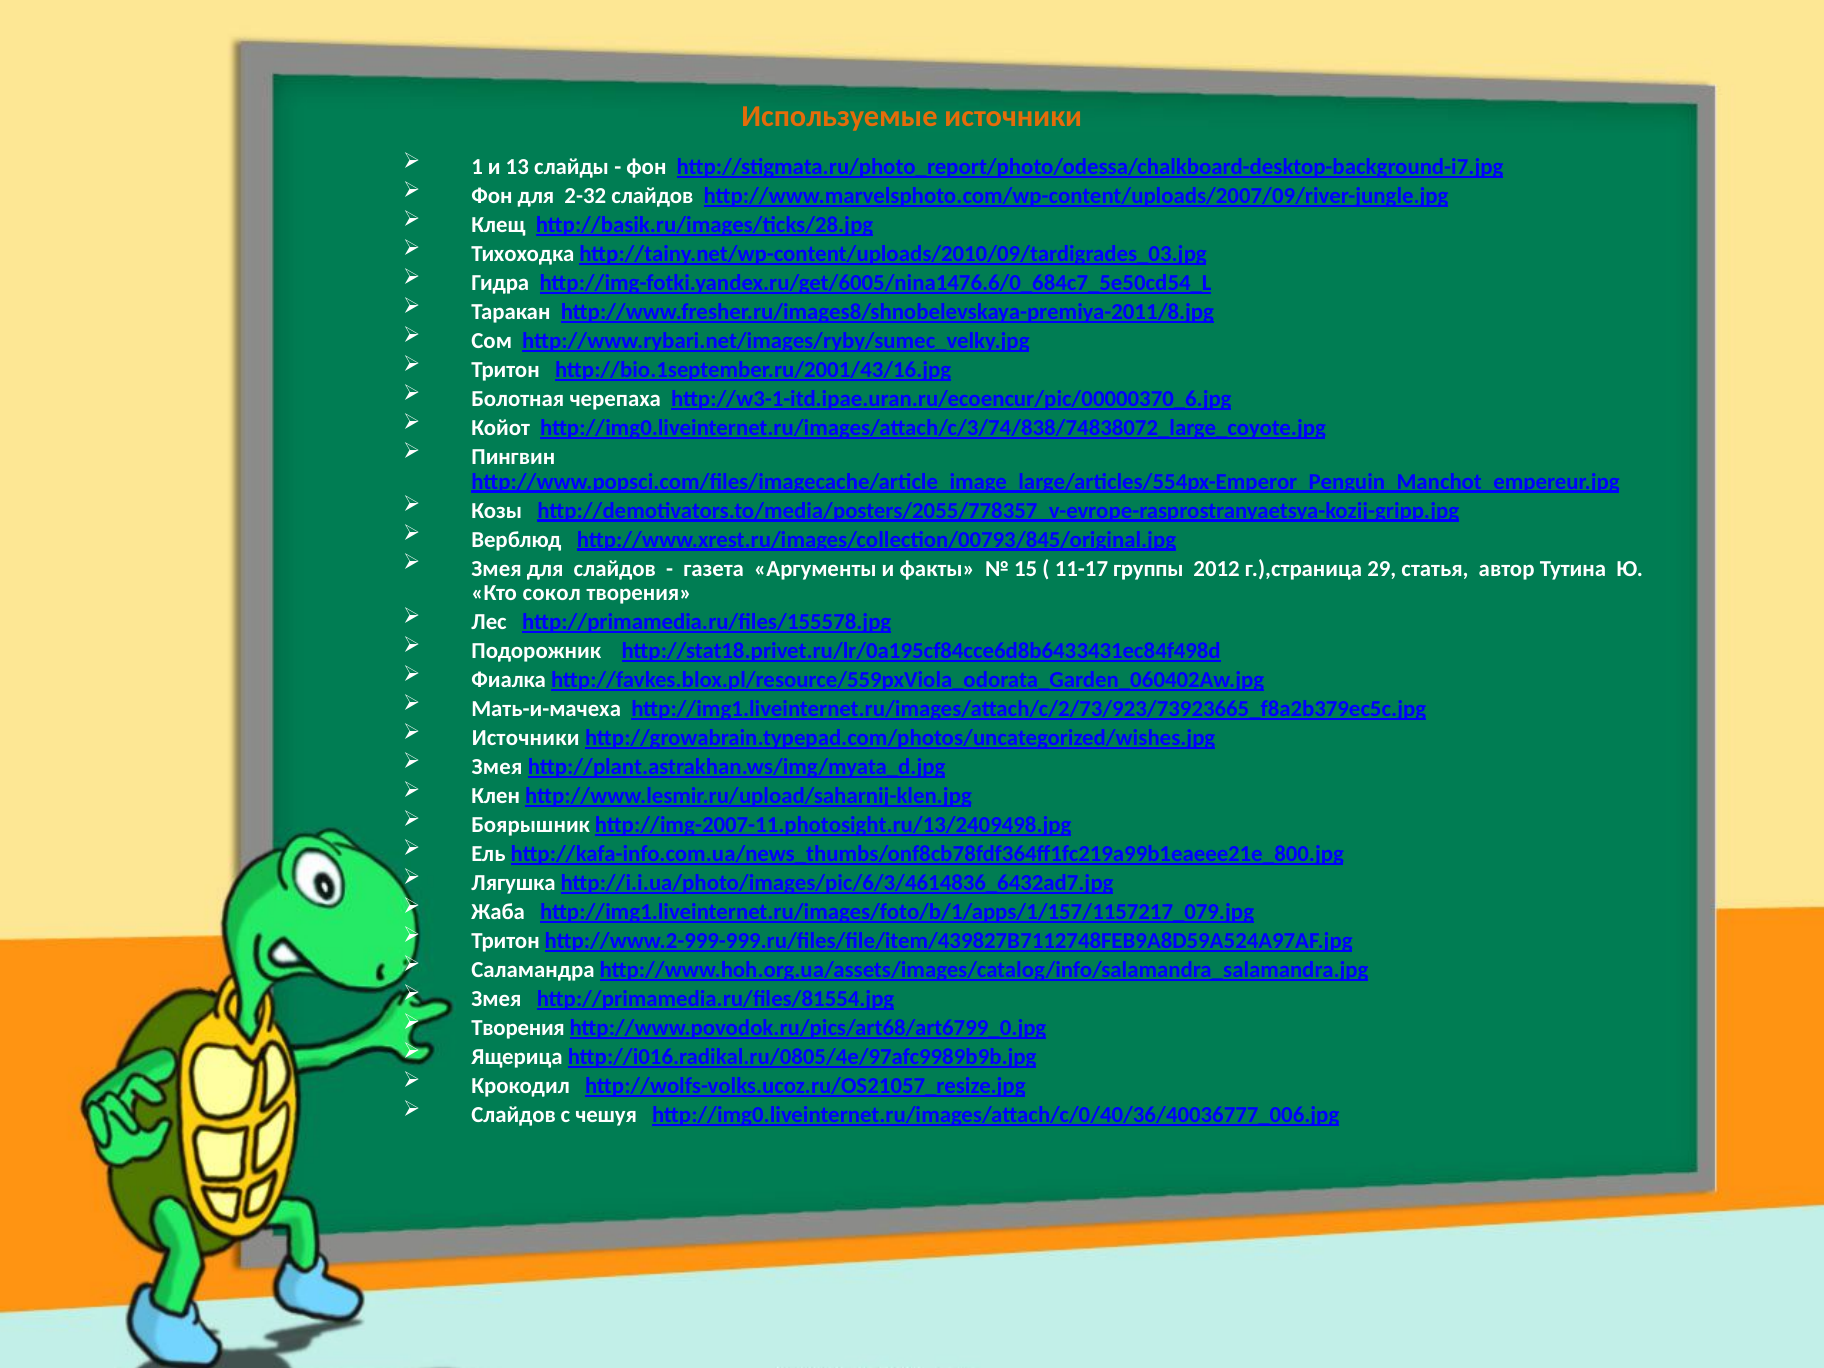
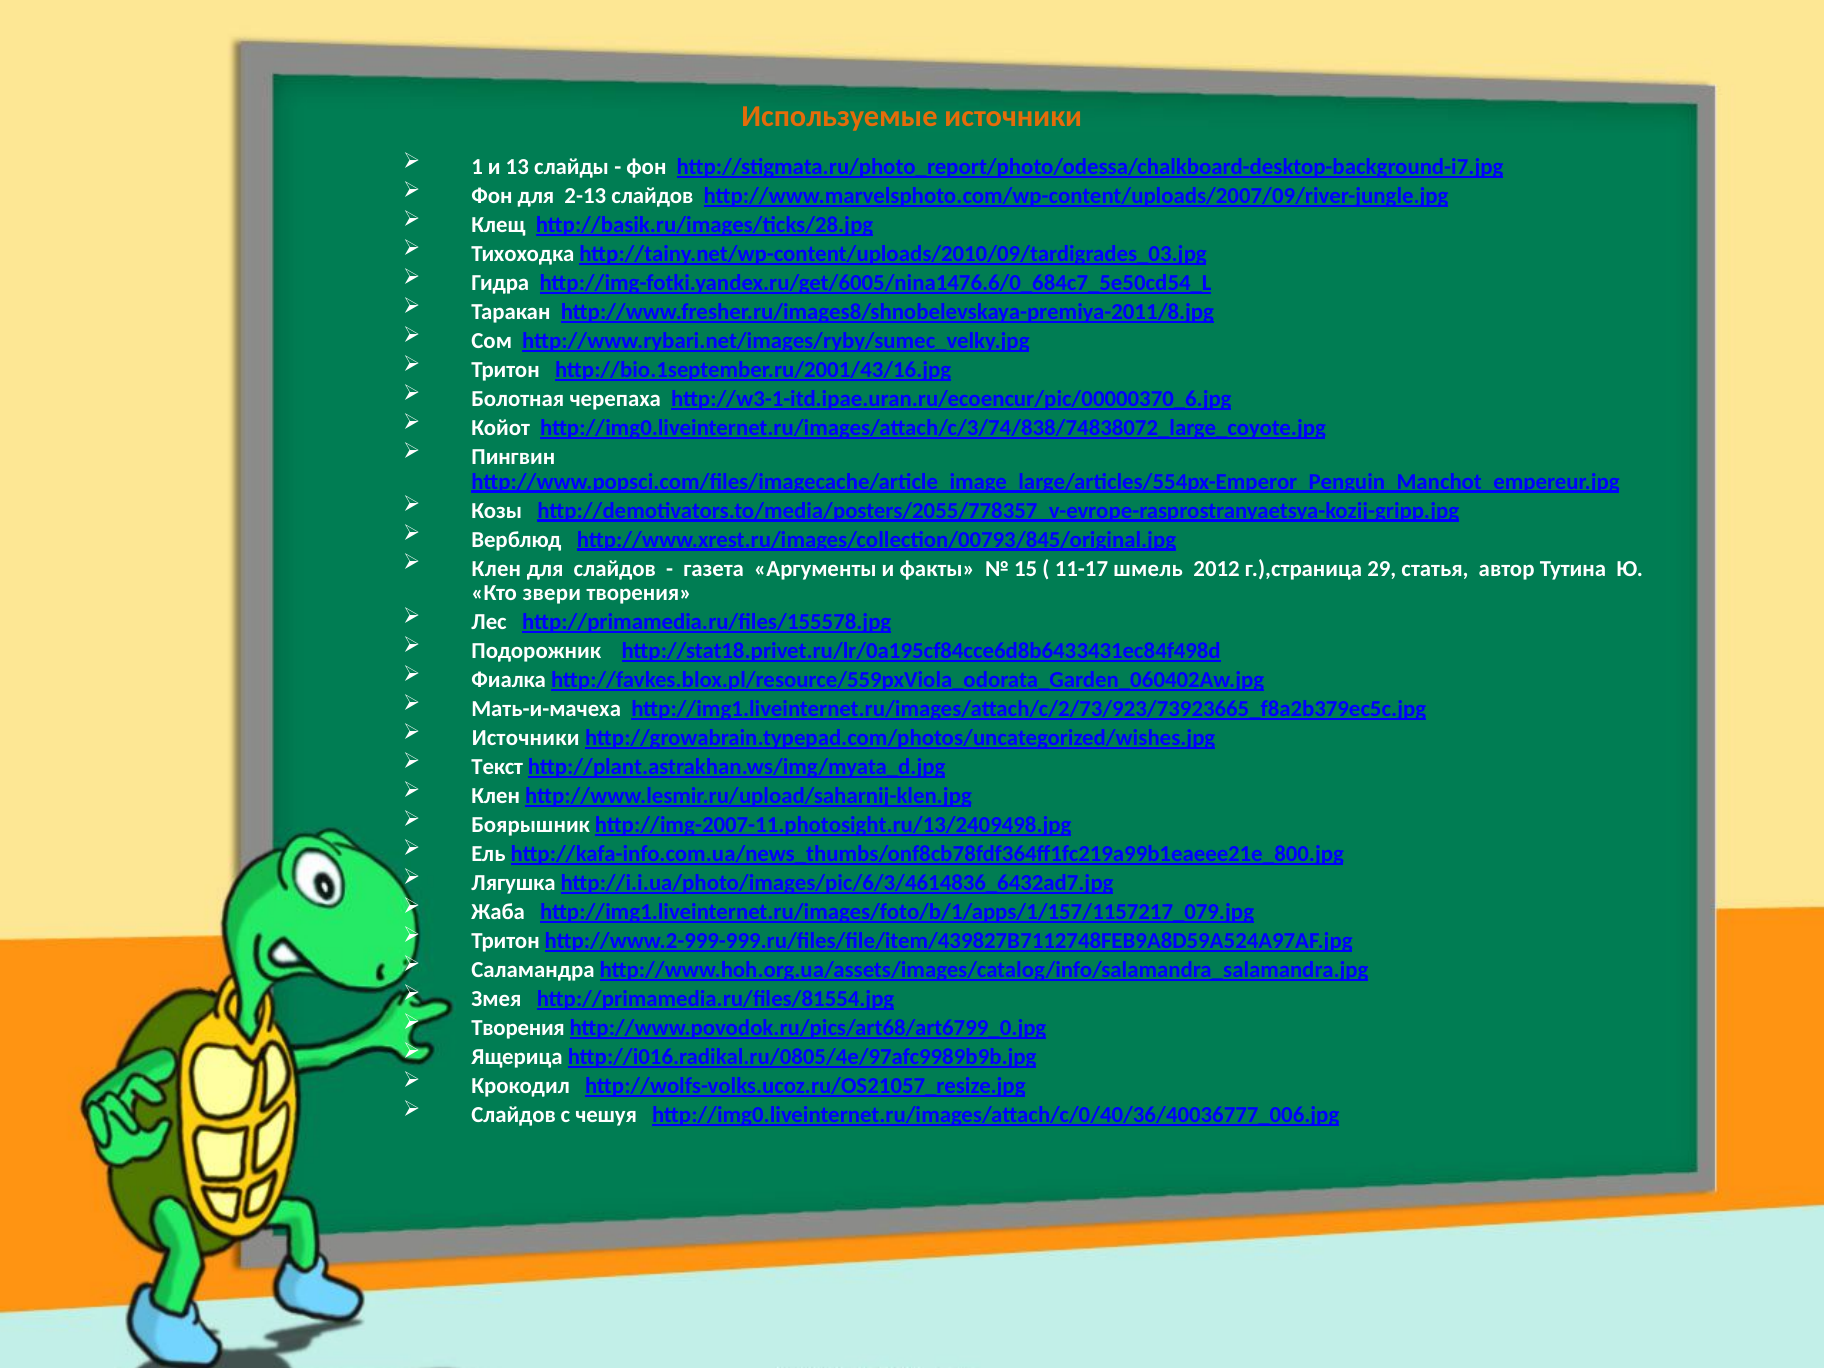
2-32: 2-32 -> 2-13
Змея at (497, 569): Змея -> Клен
группы: группы -> шмель
сокол: сокол -> звери
Змея at (497, 767): Змея -> Текст
